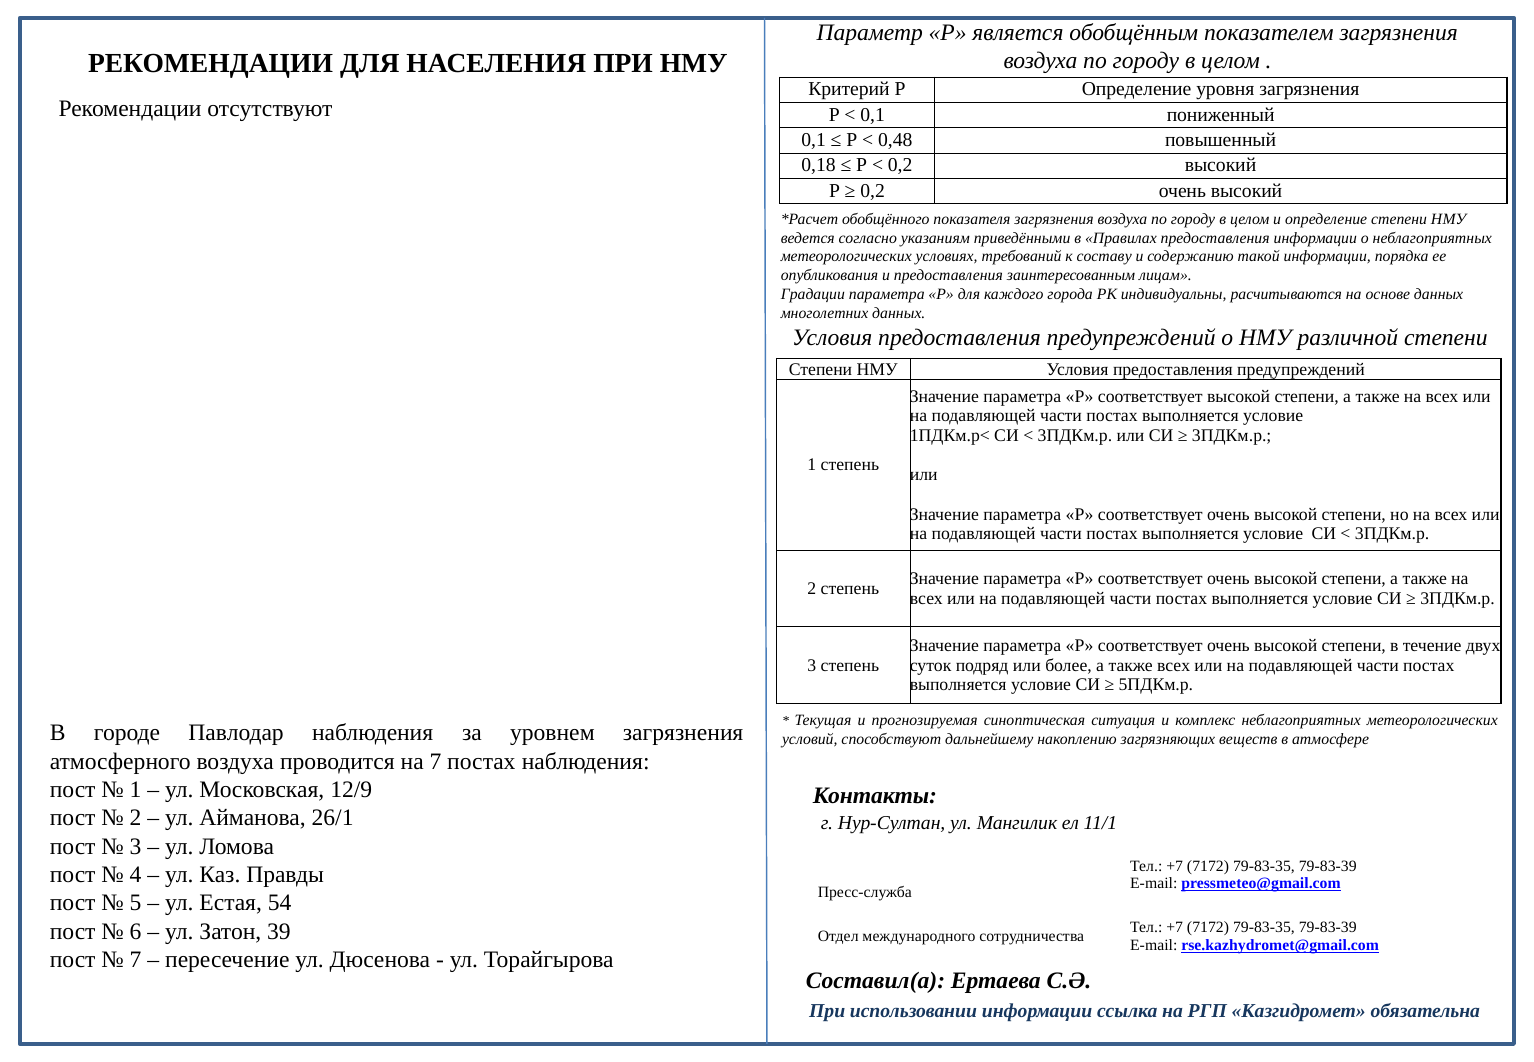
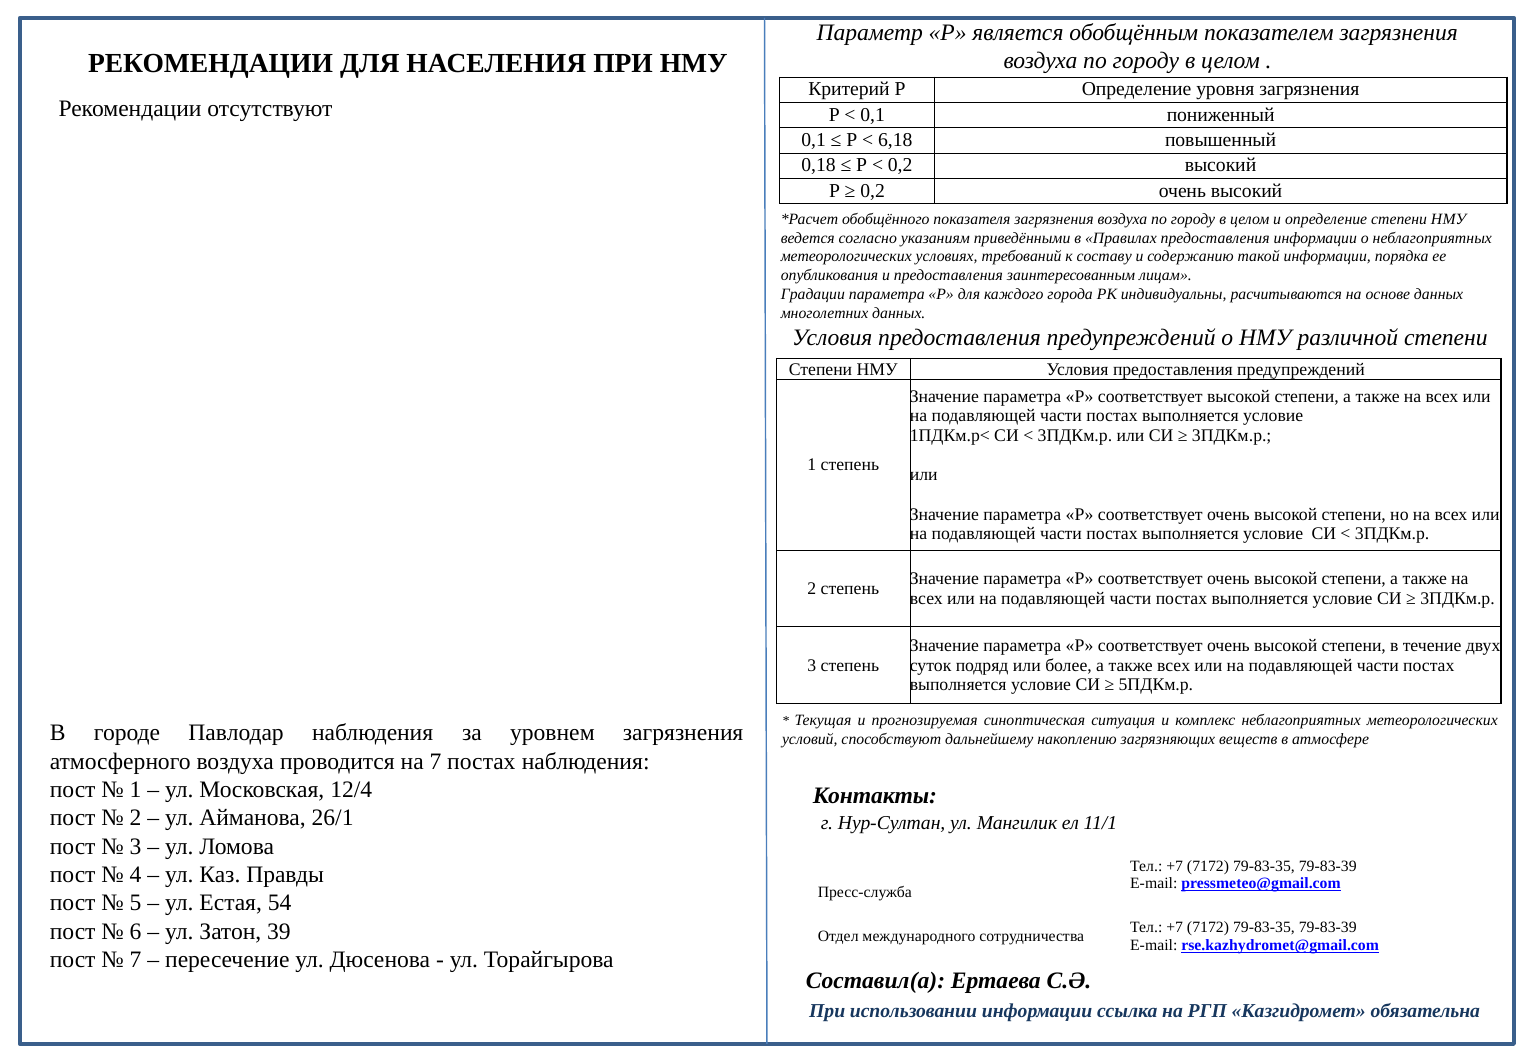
0,48: 0,48 -> 6,18
12/9: 12/9 -> 12/4
